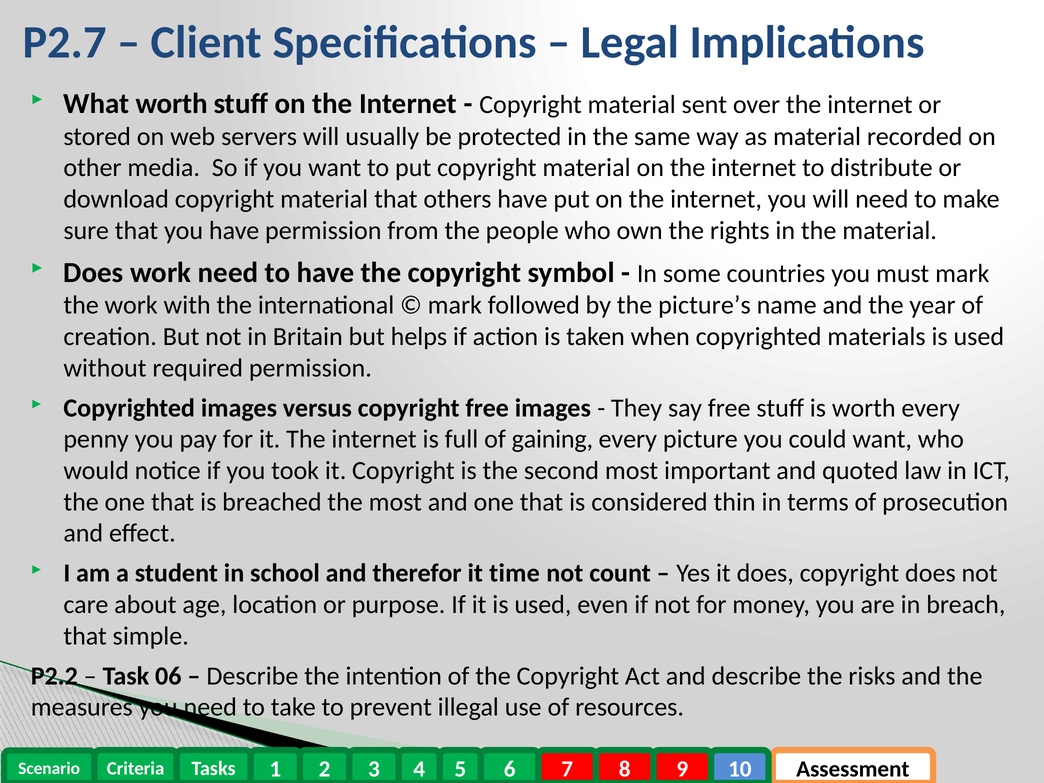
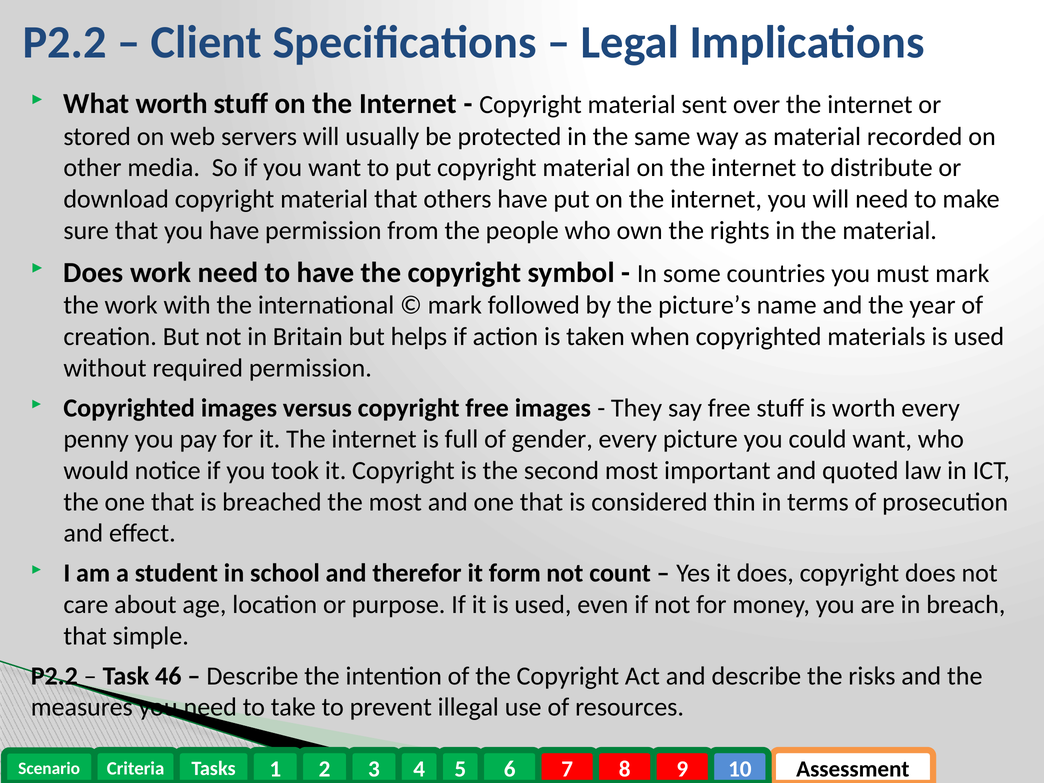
P2.7 at (65, 42): P2.7 -> P2.2
gaining: gaining -> gender
time: time -> form
06: 06 -> 46
